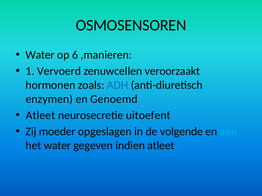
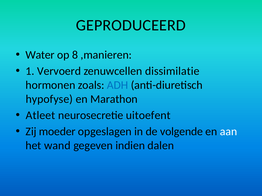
OSMOSENSOREN: OSMOSENSOREN -> GEPRODUCEERD
6: 6 -> 8
veroorzaakt: veroorzaakt -> dissimilatie
enzymen: enzymen -> hypofyse
Genoemd: Genoemd -> Marathon
aan colour: light blue -> white
het water: water -> wand
indien atleet: atleet -> dalen
